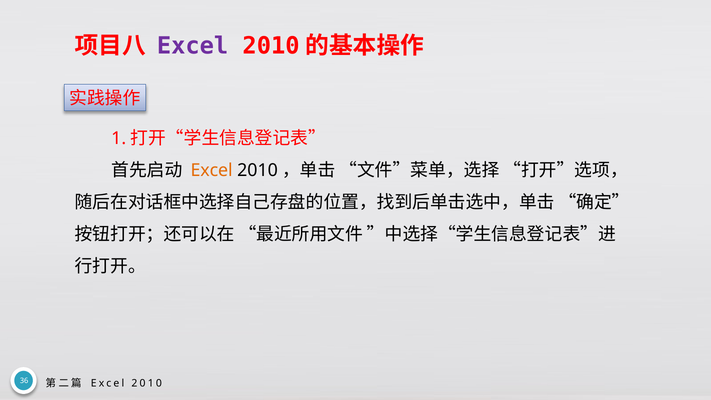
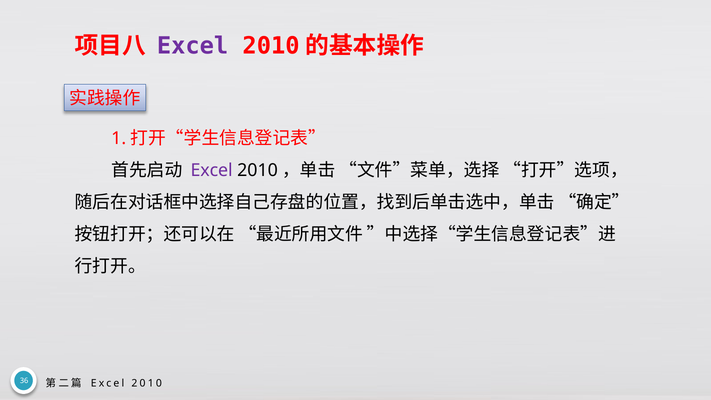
Excel at (212, 170) colour: orange -> purple
